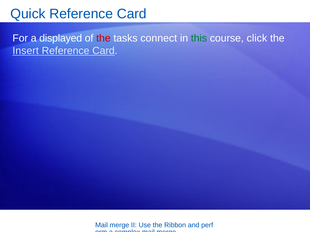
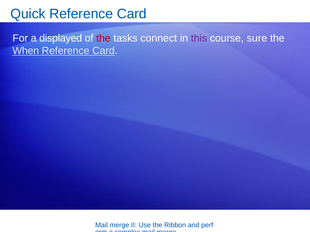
this colour: green -> purple
click: click -> sure
Insert: Insert -> When
